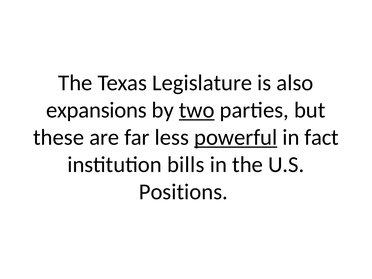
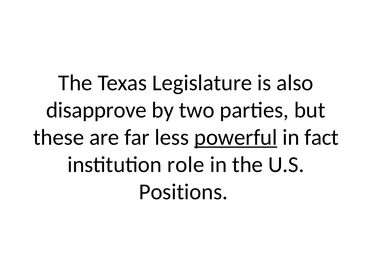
expansions: expansions -> disapprove
two underline: present -> none
bills: bills -> role
